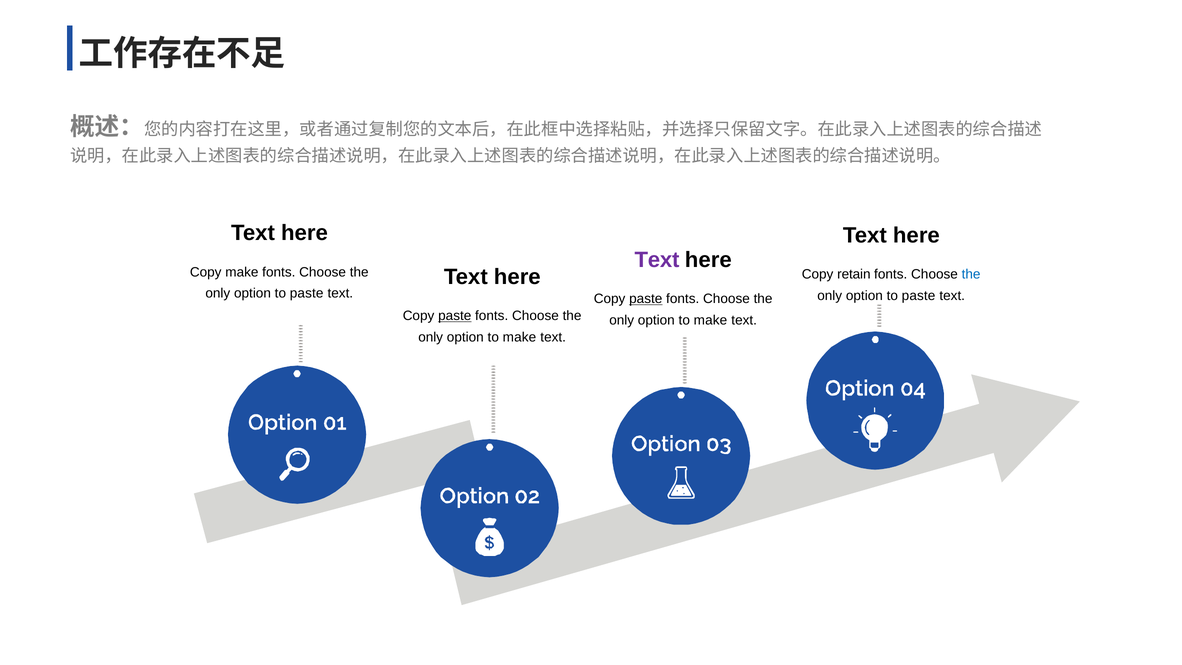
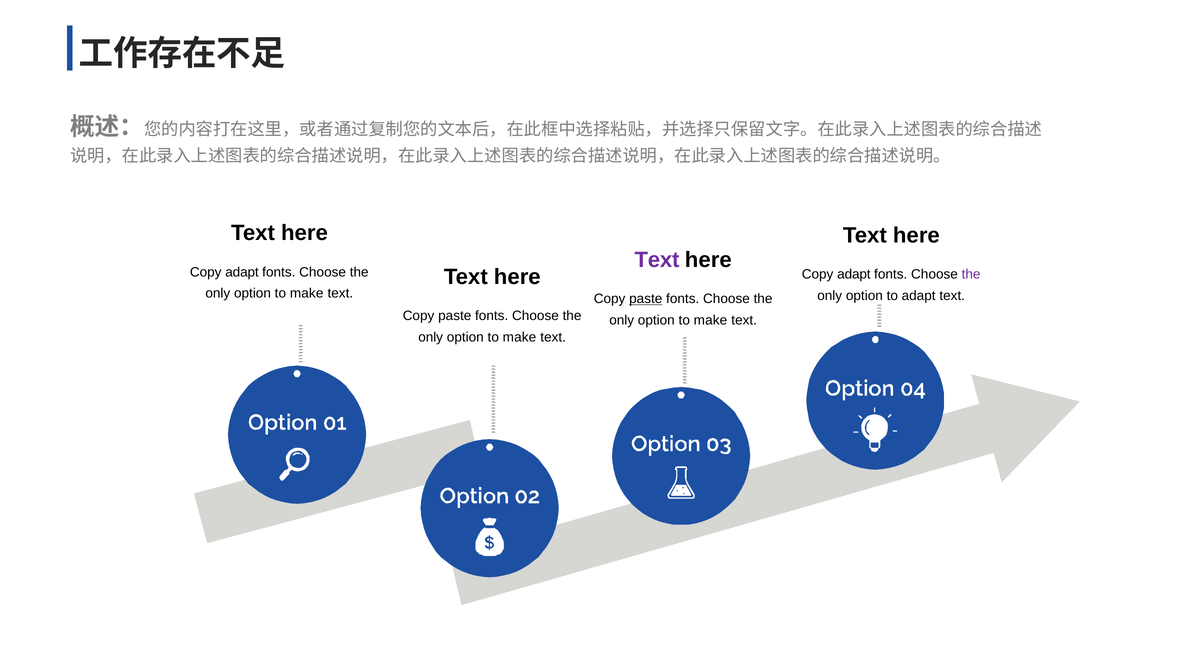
make at (242, 272): make -> adapt
retain at (854, 274): retain -> adapt
the at (971, 274) colour: blue -> purple
paste at (307, 293): paste -> make
paste at (919, 296): paste -> adapt
paste at (455, 316) underline: present -> none
